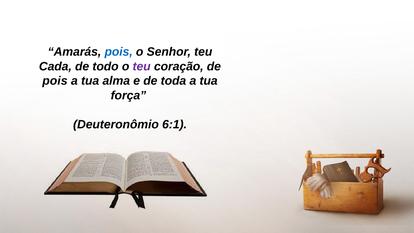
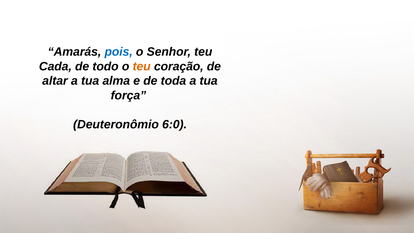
teu at (142, 66) colour: purple -> orange
pois at (55, 81): pois -> altar
6:1: 6:1 -> 6:0
